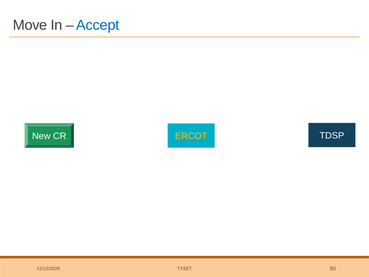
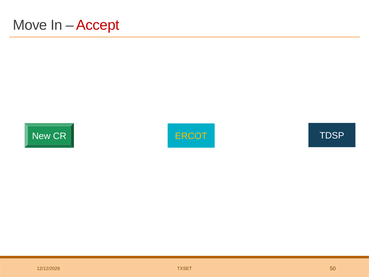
Accept colour: blue -> red
